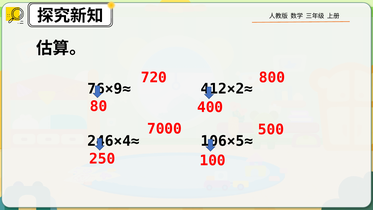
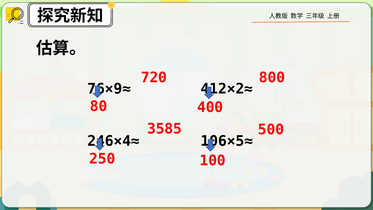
7000: 7000 -> 3585
